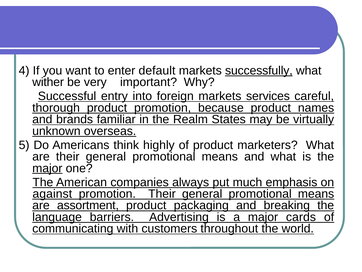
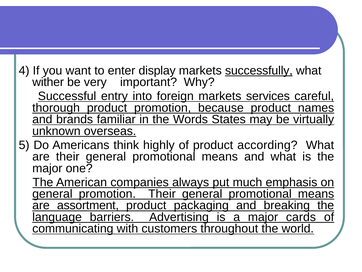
default: default -> display
Realm: Realm -> Words
marketers: marketers -> according
major at (47, 168) underline: present -> none
against at (52, 194): against -> general
